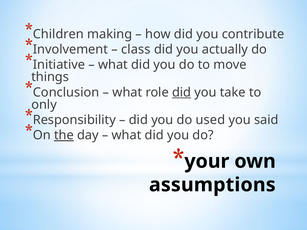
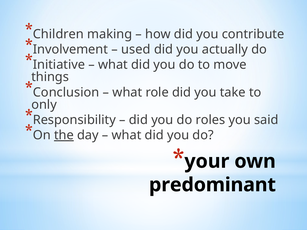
class: class -> used
did at (182, 92) underline: present -> none
used: used -> roles
assumptions: assumptions -> predominant
